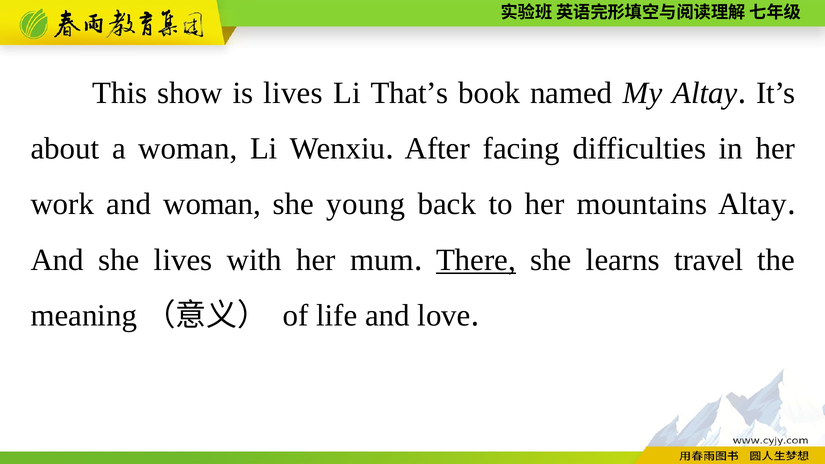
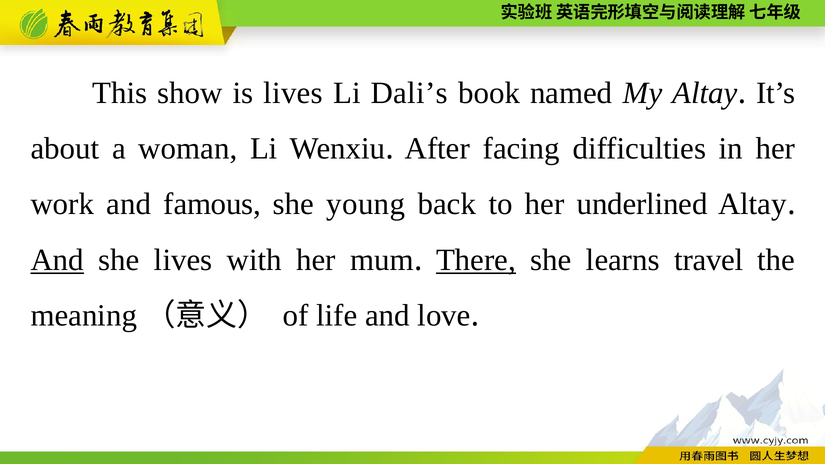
That’s: That’s -> Dali’s
and woman: woman -> famous
mountains: mountains -> underlined
And at (57, 260) underline: none -> present
